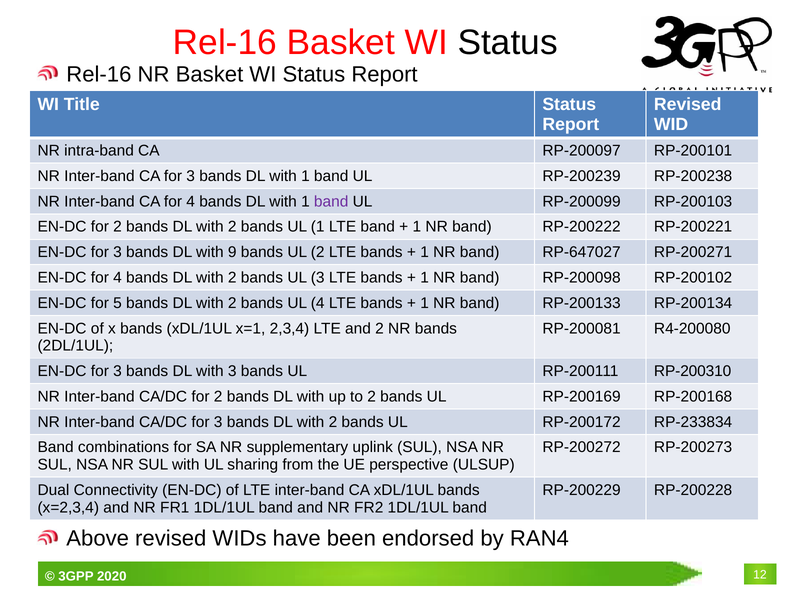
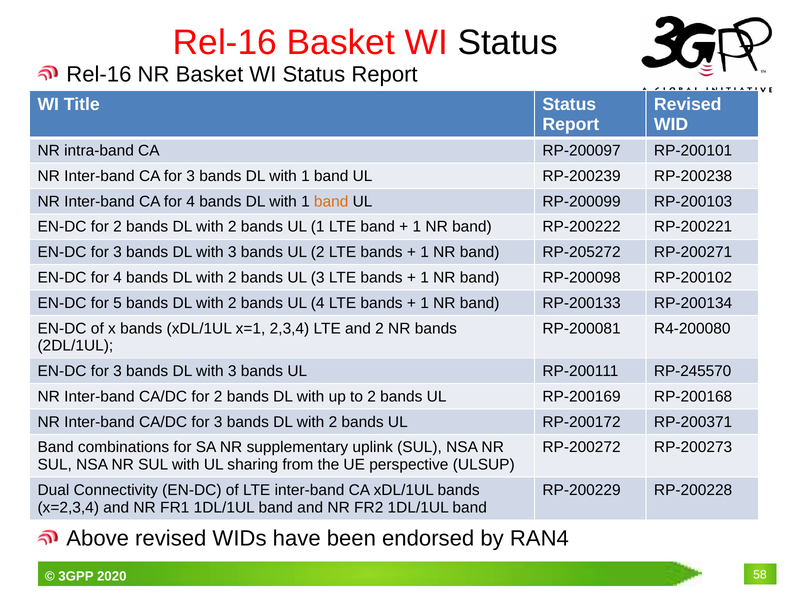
band at (331, 201) colour: purple -> orange
9 at (232, 252): 9 -> 3
RP-647027: RP-647027 -> RP-205272
RP-200310: RP-200310 -> RP-245570
RP-233834: RP-233834 -> RP-200371
12: 12 -> 58
